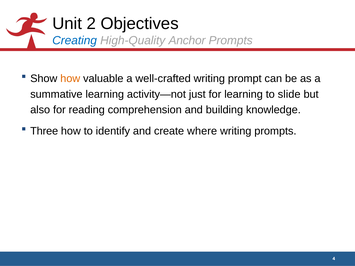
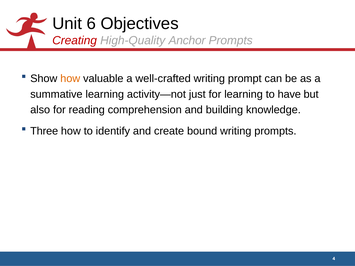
2: 2 -> 6
Creating colour: blue -> red
slide: slide -> have
where: where -> bound
